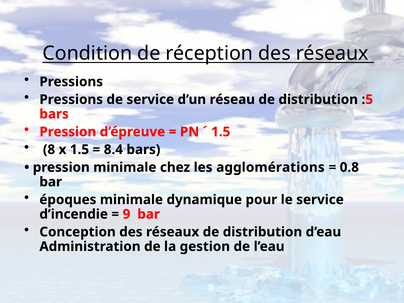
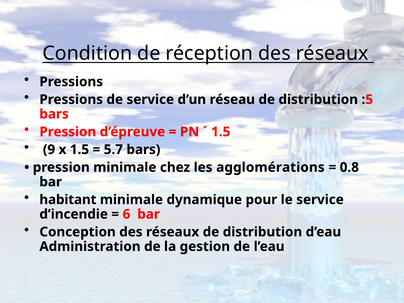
8: 8 -> 9
8.4: 8.4 -> 5.7
époques: époques -> habitant
9: 9 -> 6
